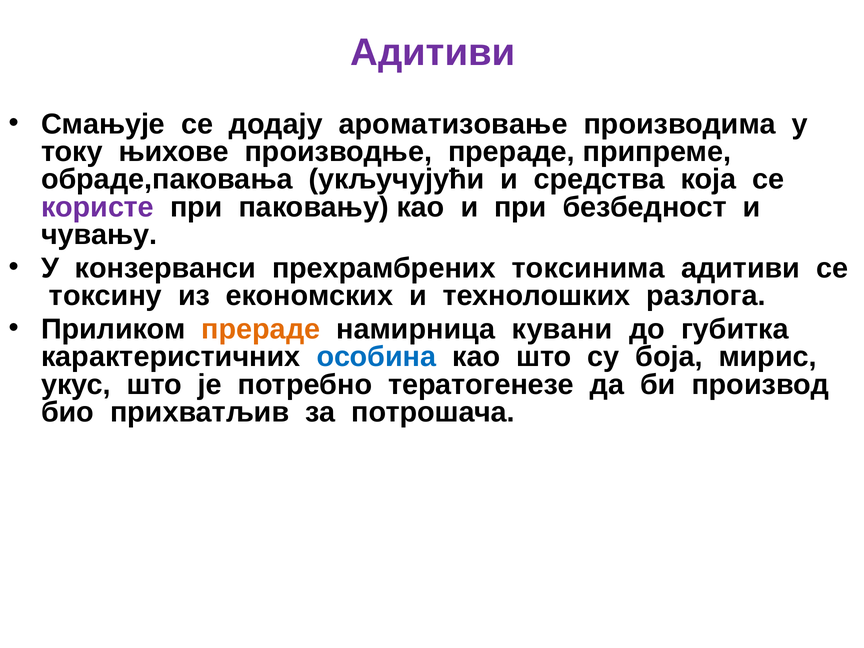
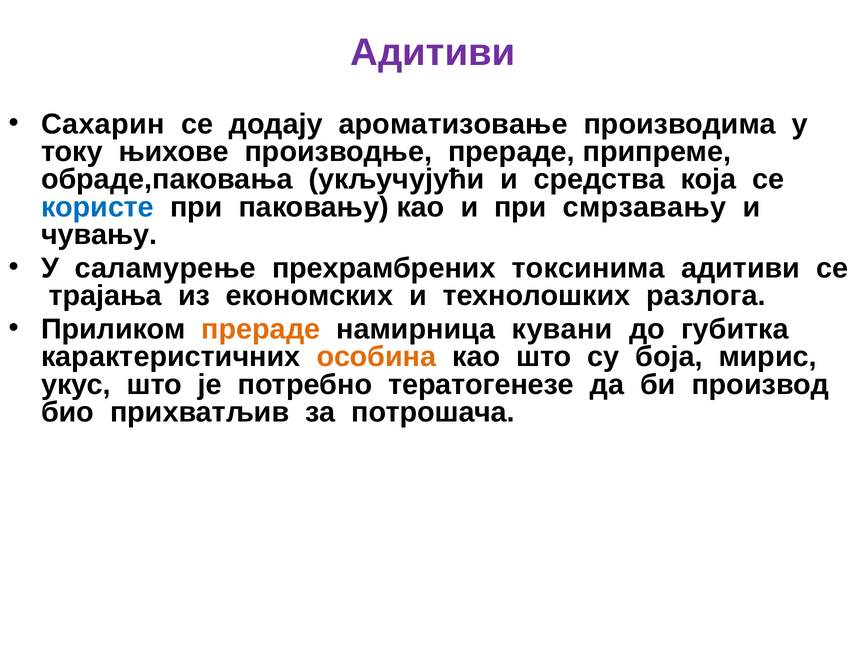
Смањује: Смањује -> Сахарин
користе colour: purple -> blue
безбедност: безбедност -> смрзавању
конзерванси: конзерванси -> саламурење
токсину: токсину -> трајања
особина colour: blue -> orange
